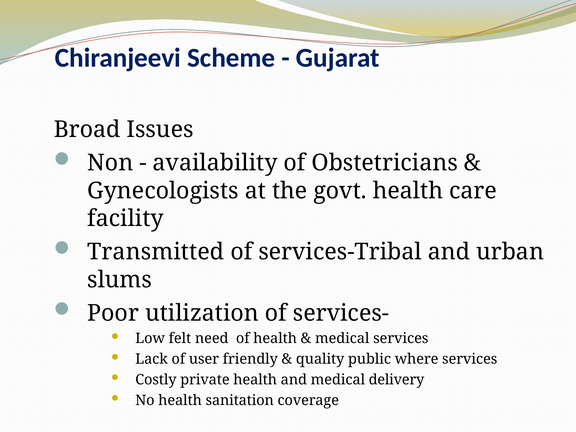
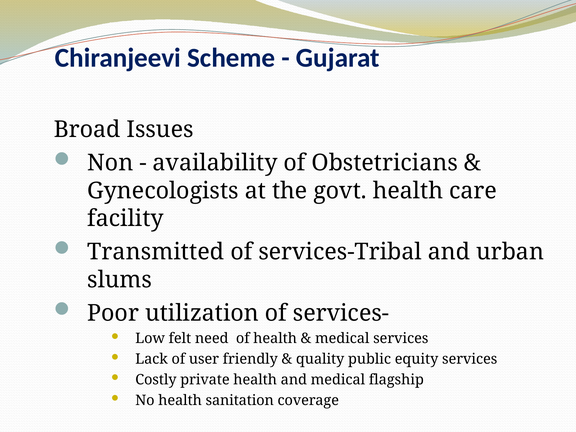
where: where -> equity
delivery: delivery -> flagship
